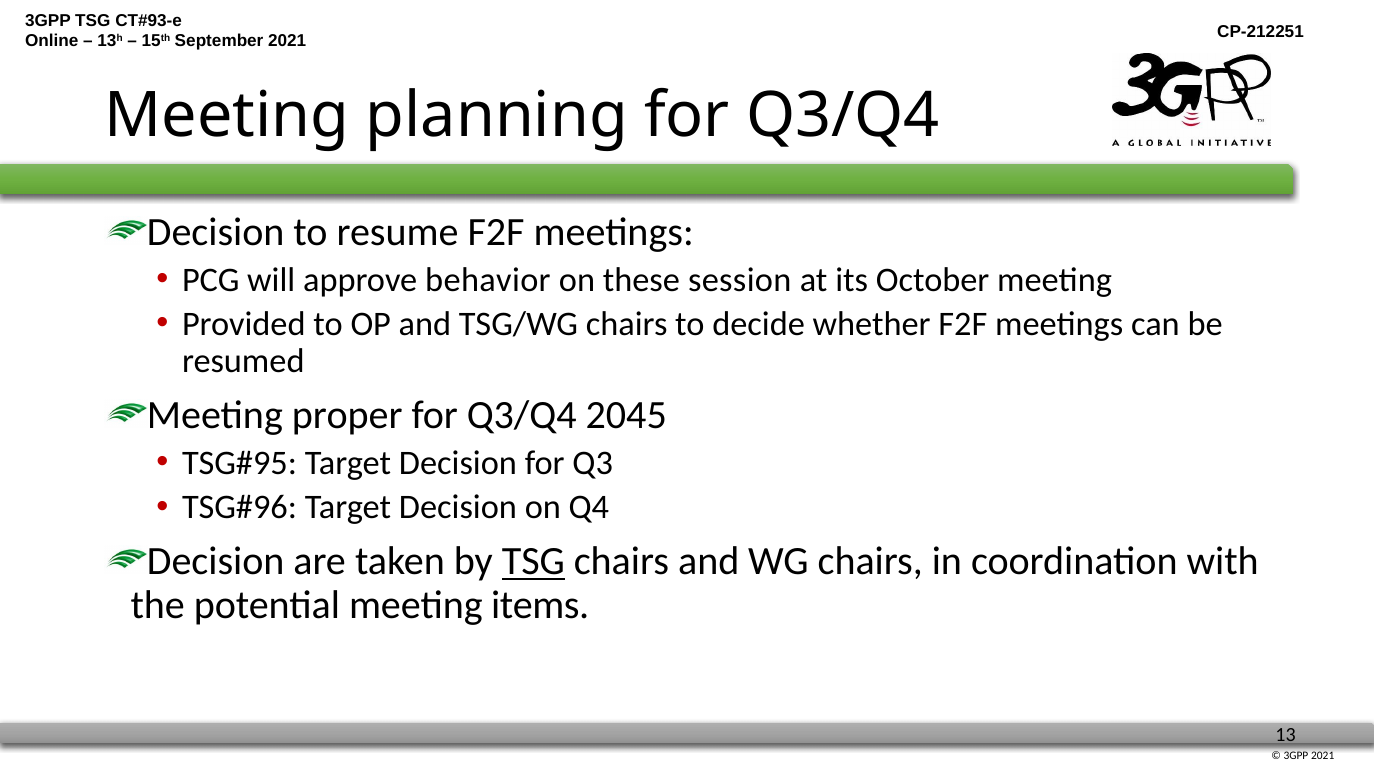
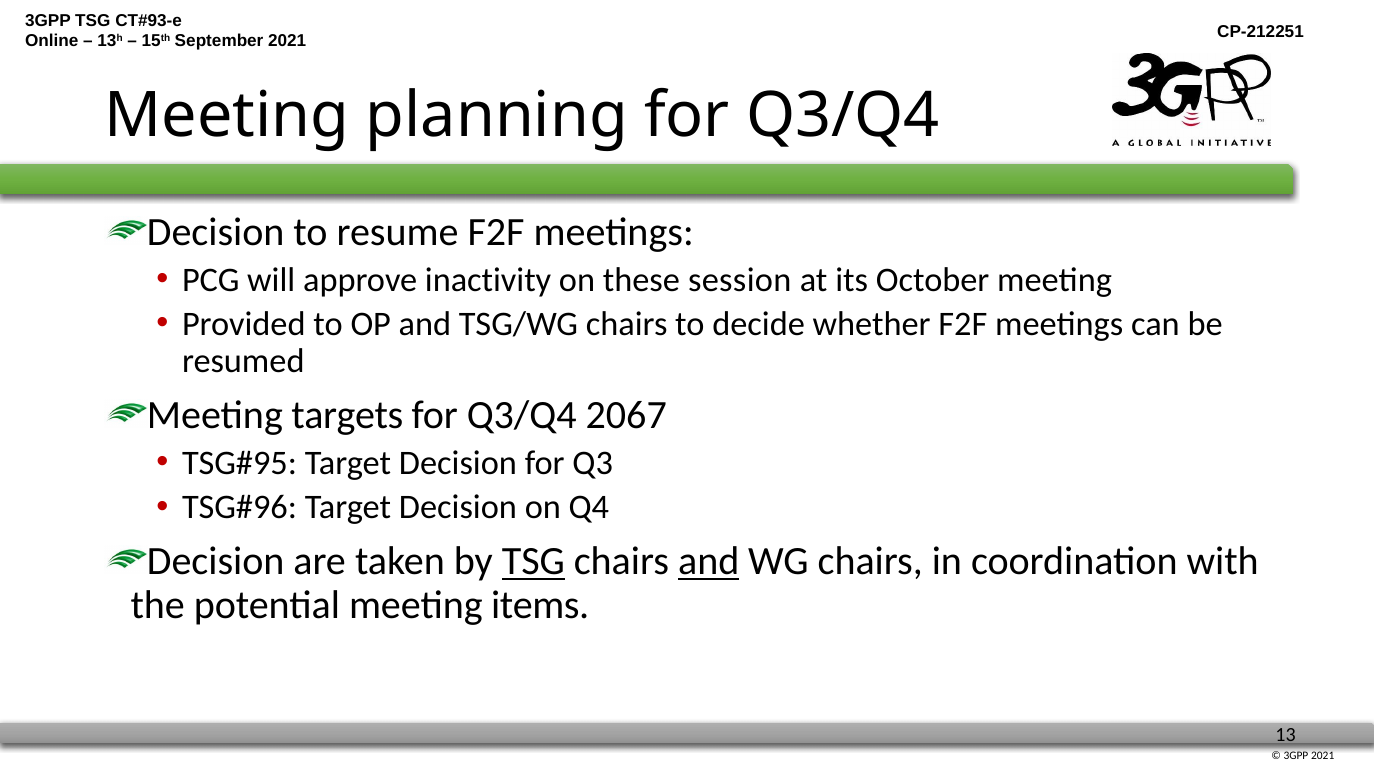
behavior: behavior -> inactivity
proper: proper -> targets
2045: 2045 -> 2067
and at (709, 561) underline: none -> present
